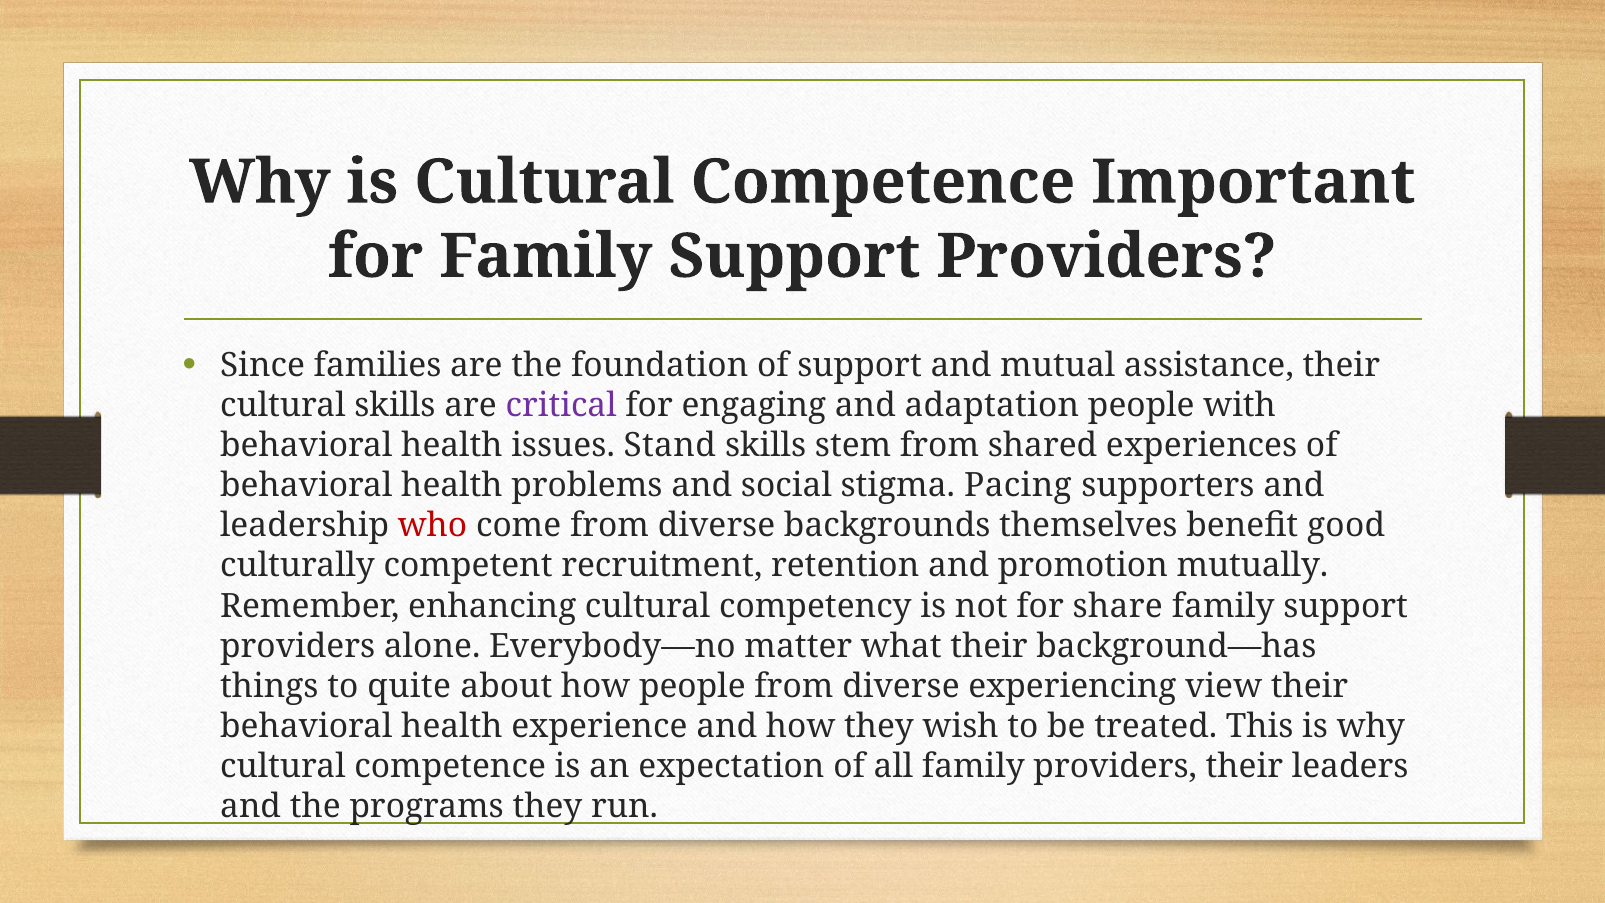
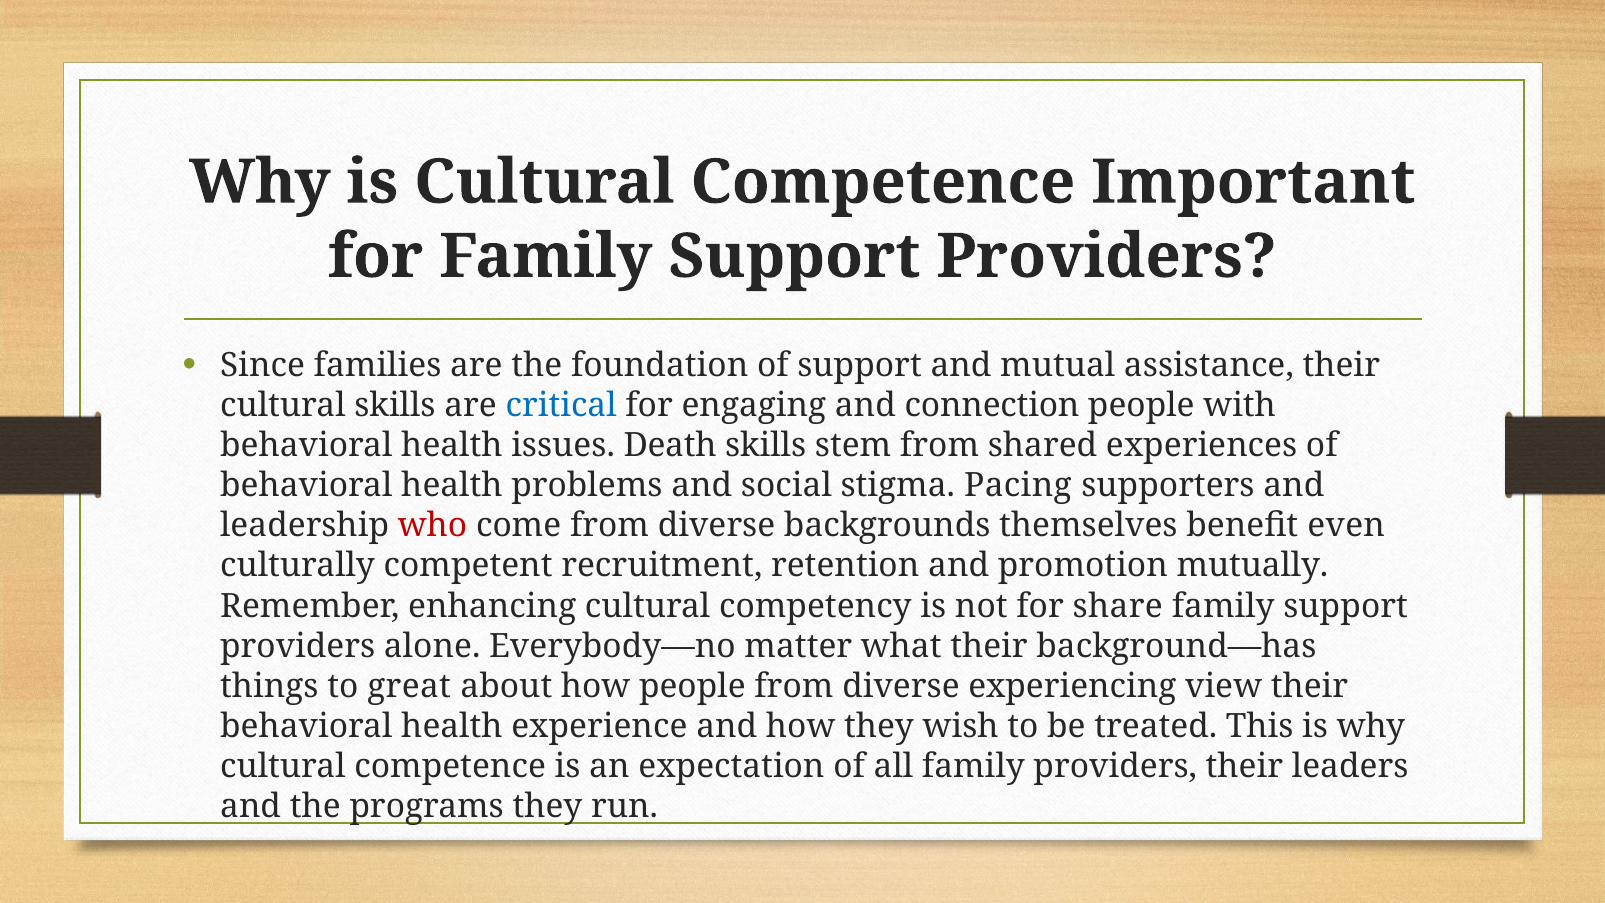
critical colour: purple -> blue
adaptation: adaptation -> connection
Stand: Stand -> Death
good: good -> even
quite: quite -> great
